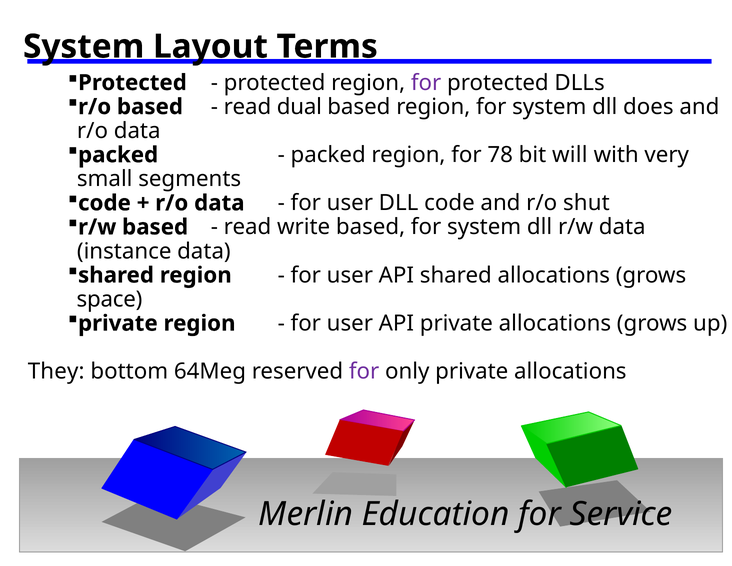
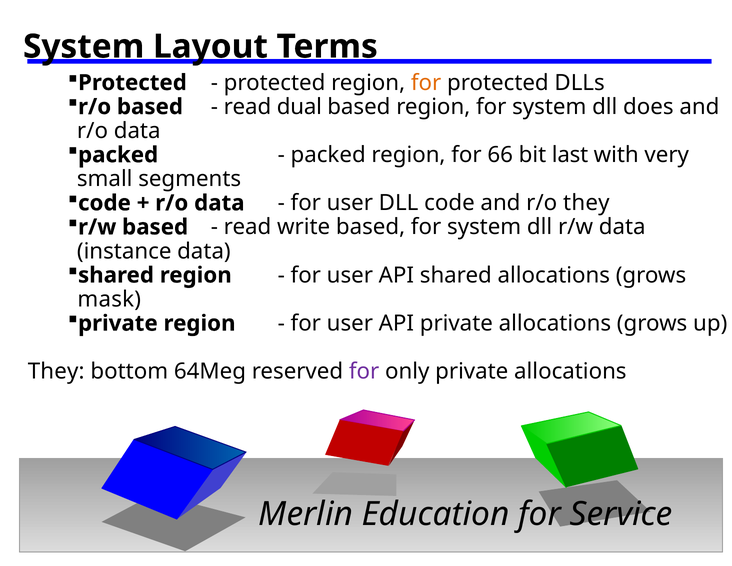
for at (426, 83) colour: purple -> orange
78: 78 -> 66
will: will -> last
r/o shut: shut -> they
space: space -> mask
